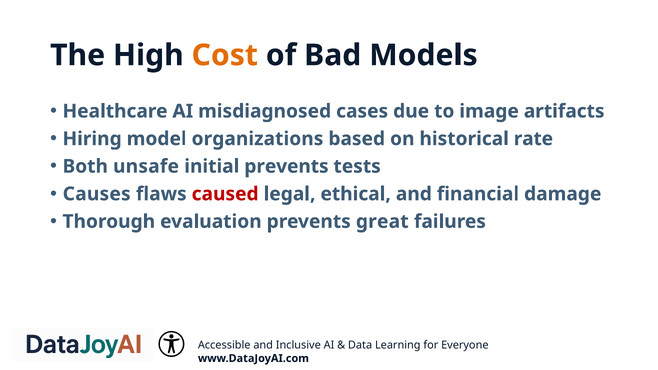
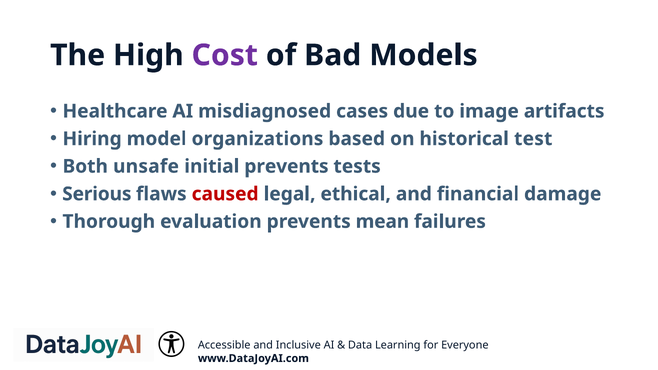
Cost colour: orange -> purple
rate: rate -> test
Causes: Causes -> Serious
great: great -> mean
